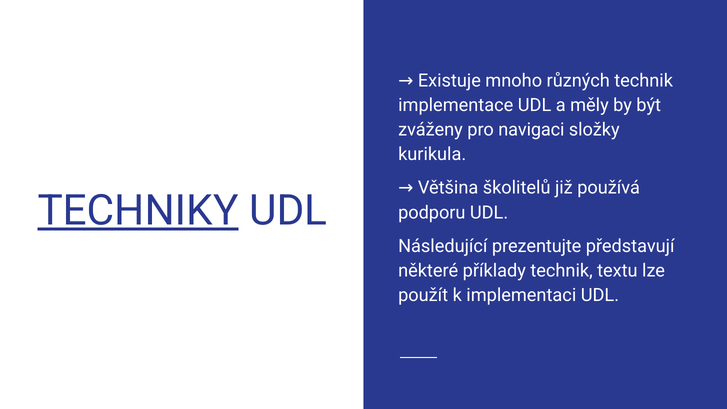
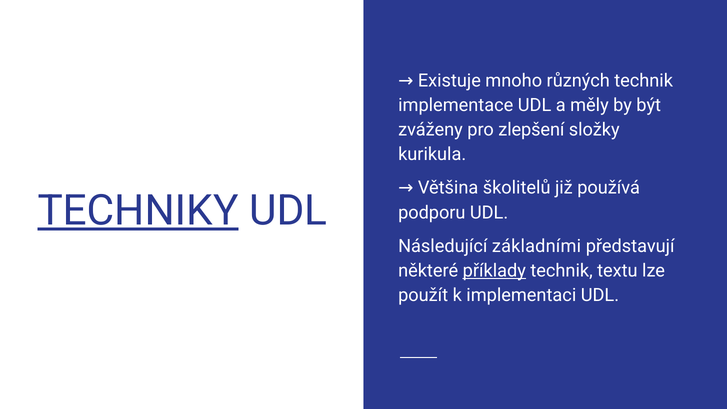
navigaci: navigaci -> zlepšení
prezentujte: prezentujte -> základními
příklady underline: none -> present
